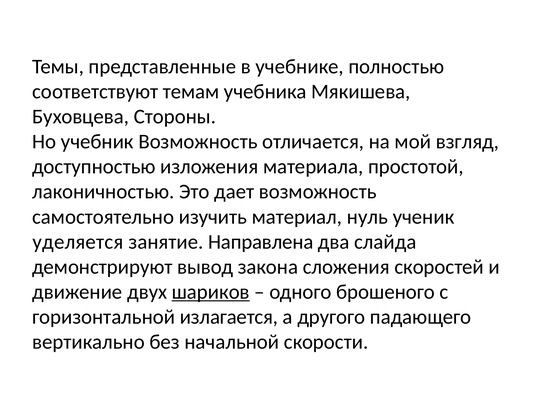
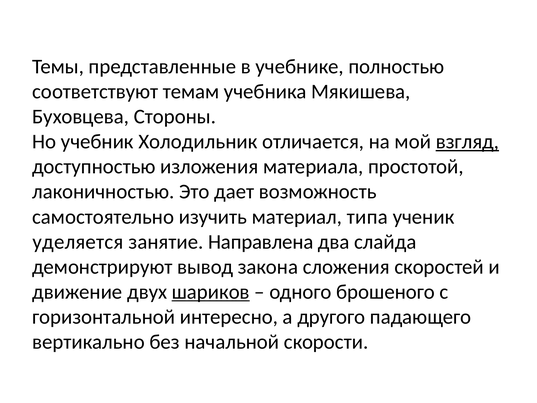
учебник Возможность: Возможность -> Холодильник
взгляд underline: none -> present
нуль: нуль -> типа
излагается: излагается -> интересно
